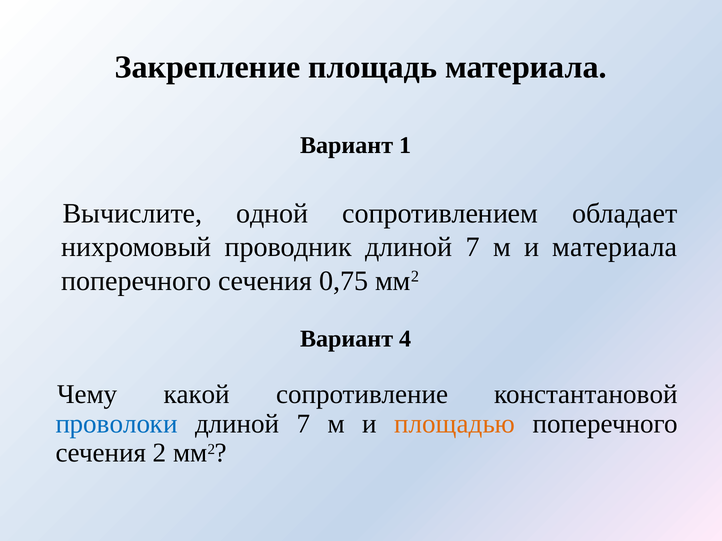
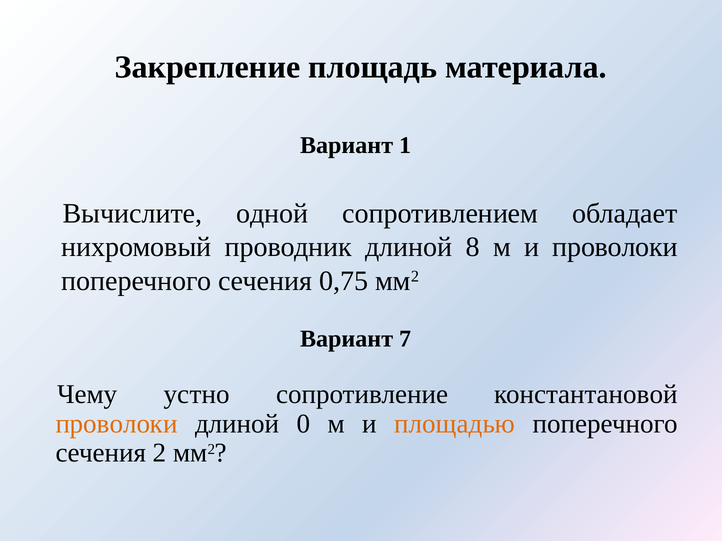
проводник длиной 7: 7 -> 8
и материала: материала -> проволоки
4: 4 -> 7
какой: какой -> устно
проволоки at (117, 424) colour: blue -> orange
7 at (304, 424): 7 -> 0
